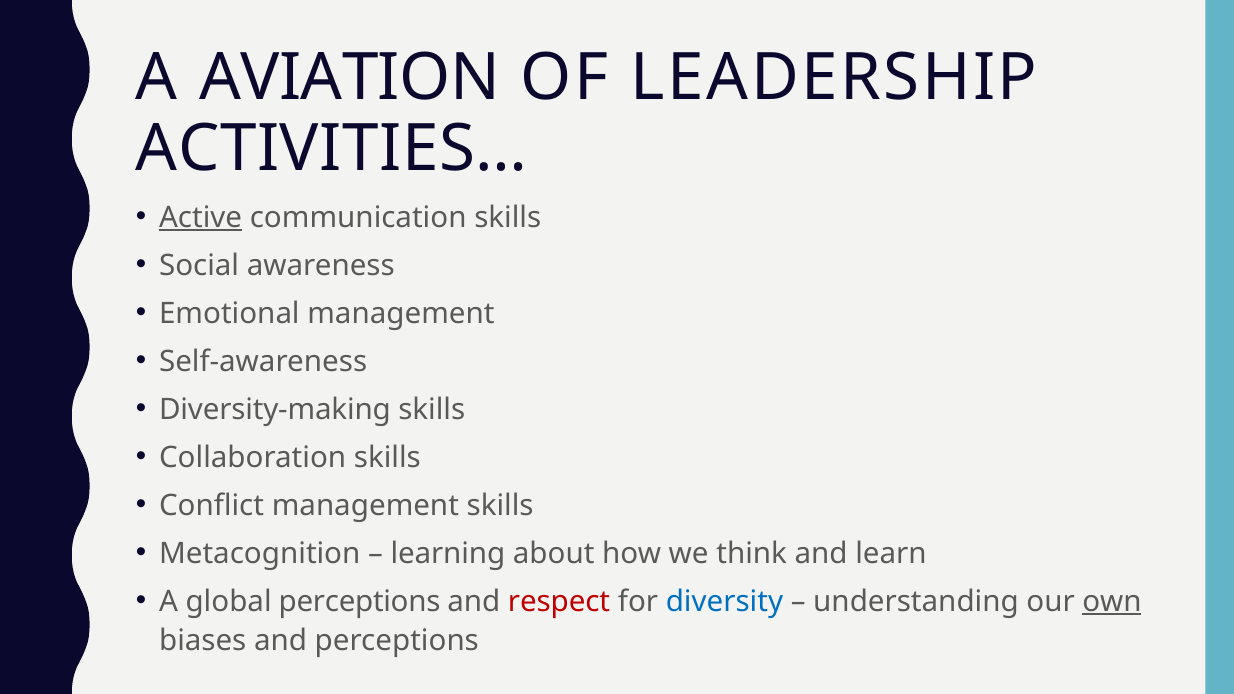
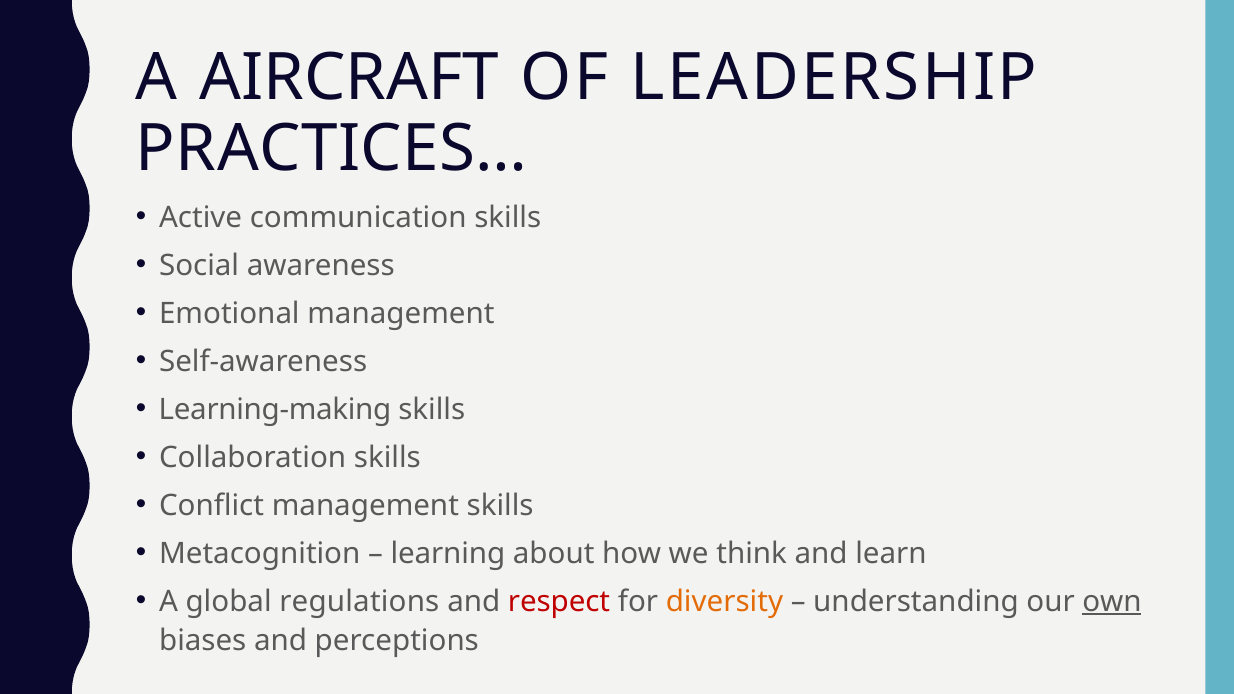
AVIATION: AVIATION -> AIRCRAFT
ACTIVITIES…: ACTIVITIES… -> PRACTICES…
Active underline: present -> none
Diversity-making: Diversity-making -> Learning-making
global perceptions: perceptions -> regulations
diversity colour: blue -> orange
